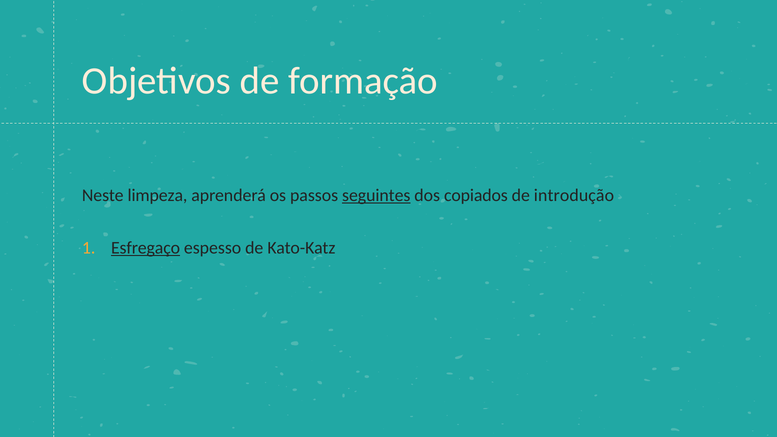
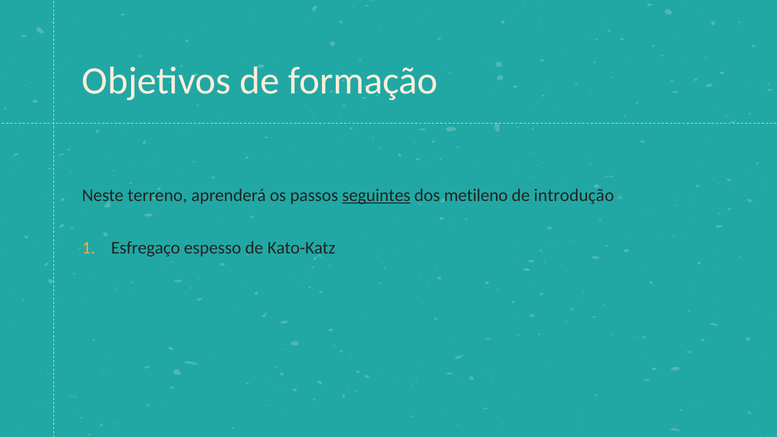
limpeza: limpeza -> terreno
copiados: copiados -> metileno
Esfregaço underline: present -> none
